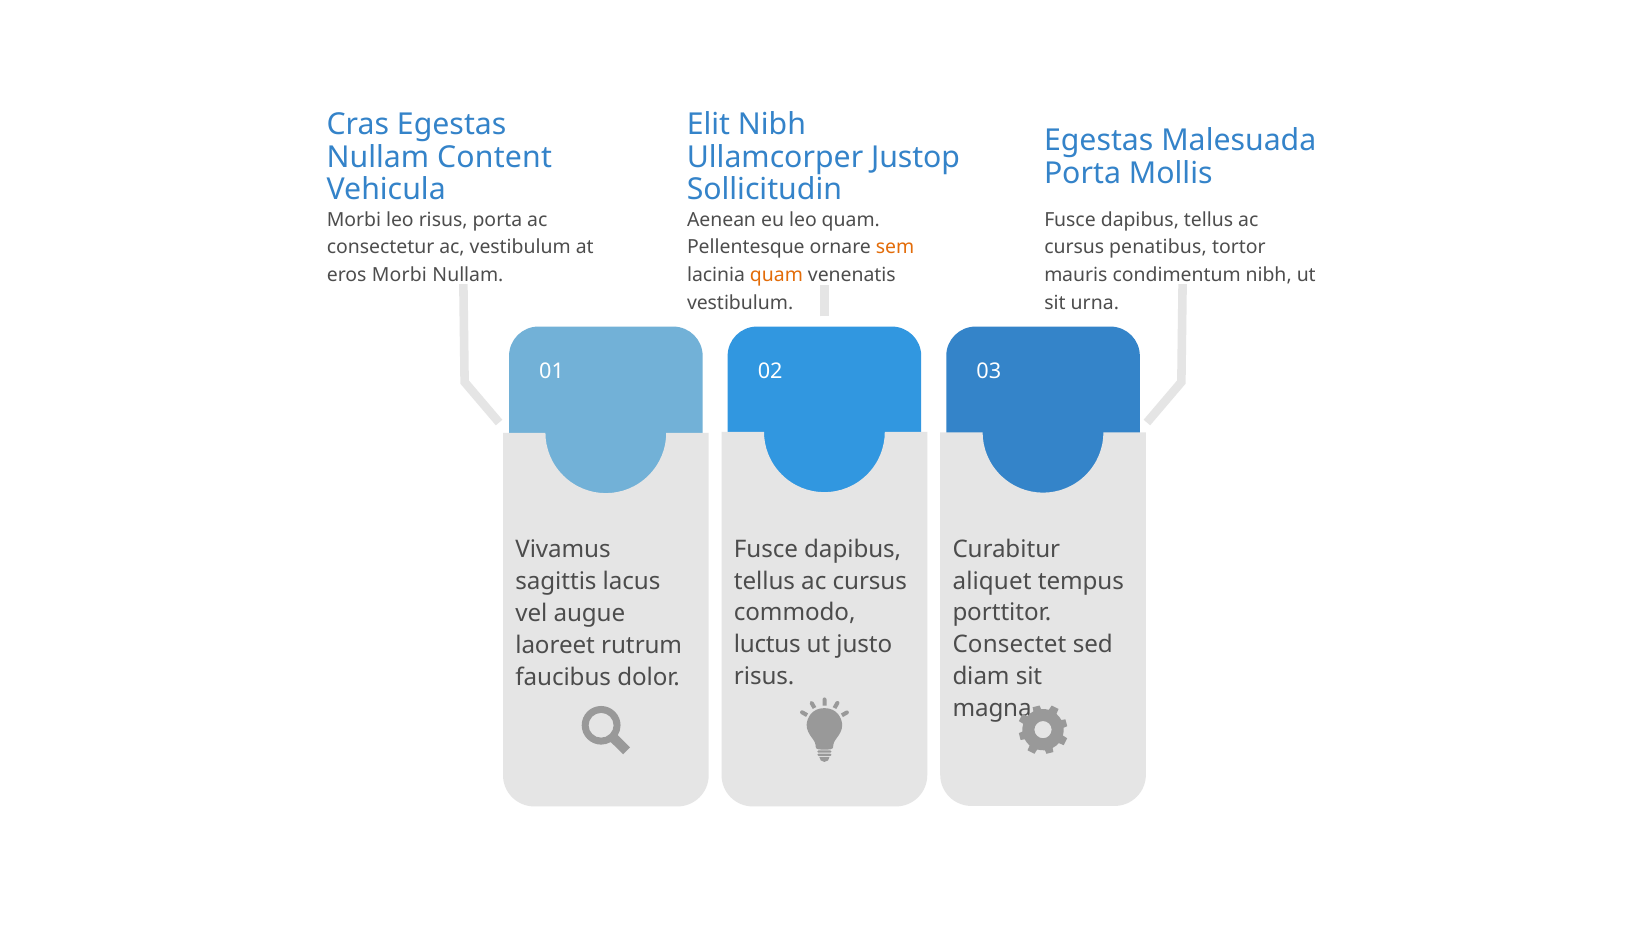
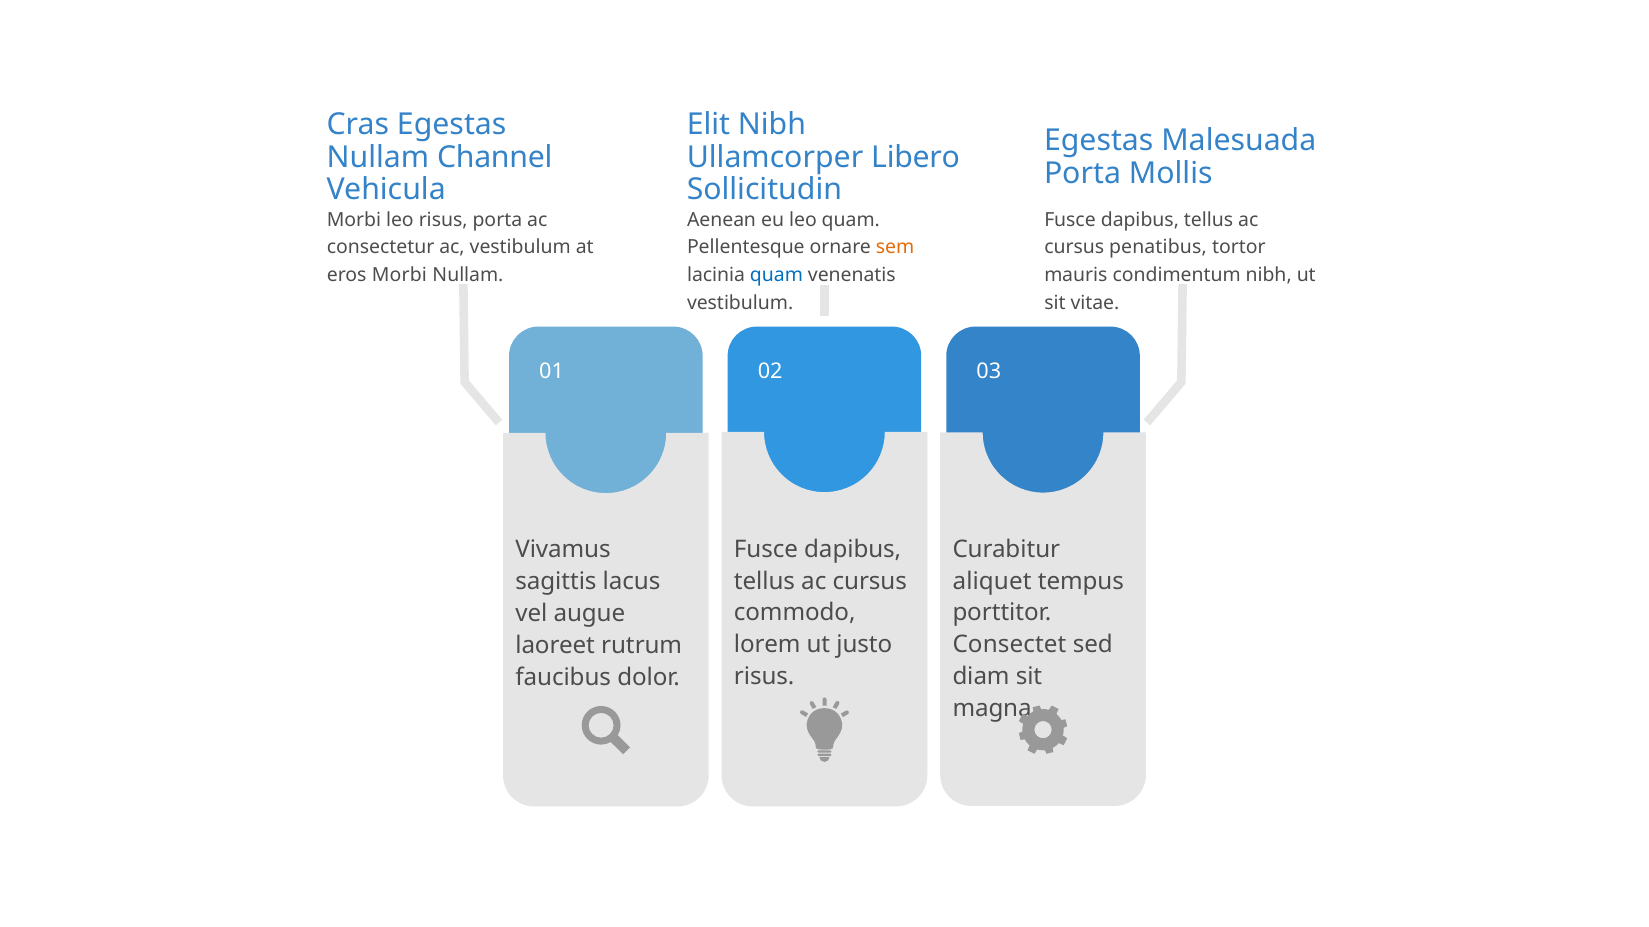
Content: Content -> Channel
Justop: Justop -> Libero
quam at (776, 275) colour: orange -> blue
urna: urna -> vitae
luctus: luctus -> lorem
